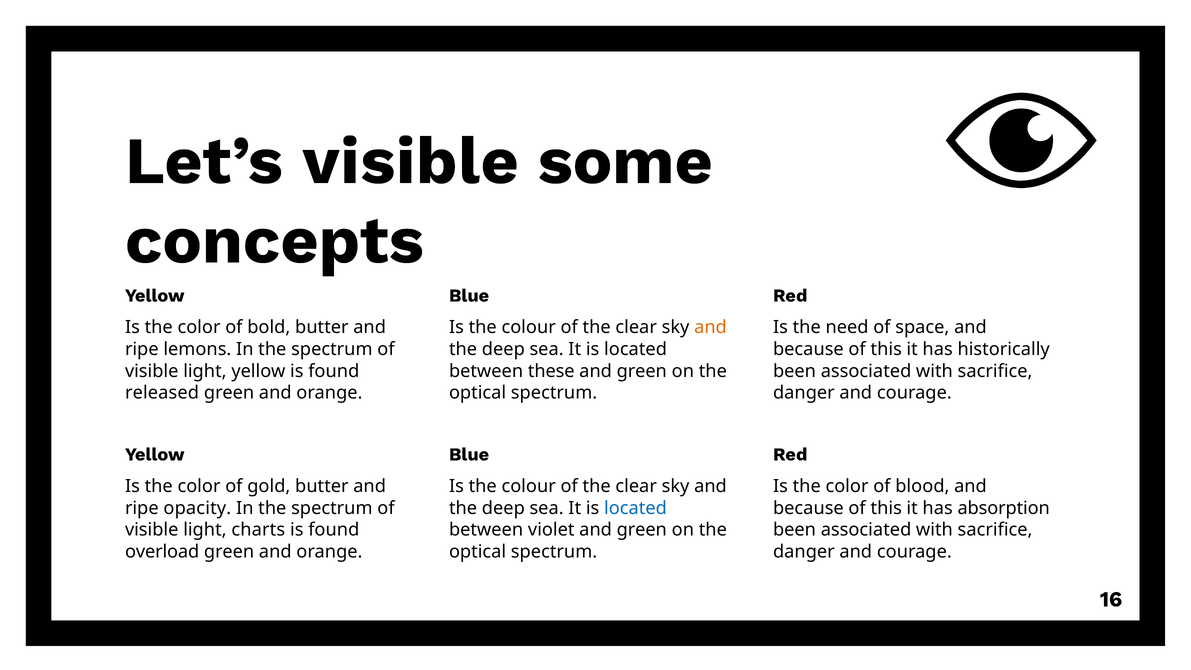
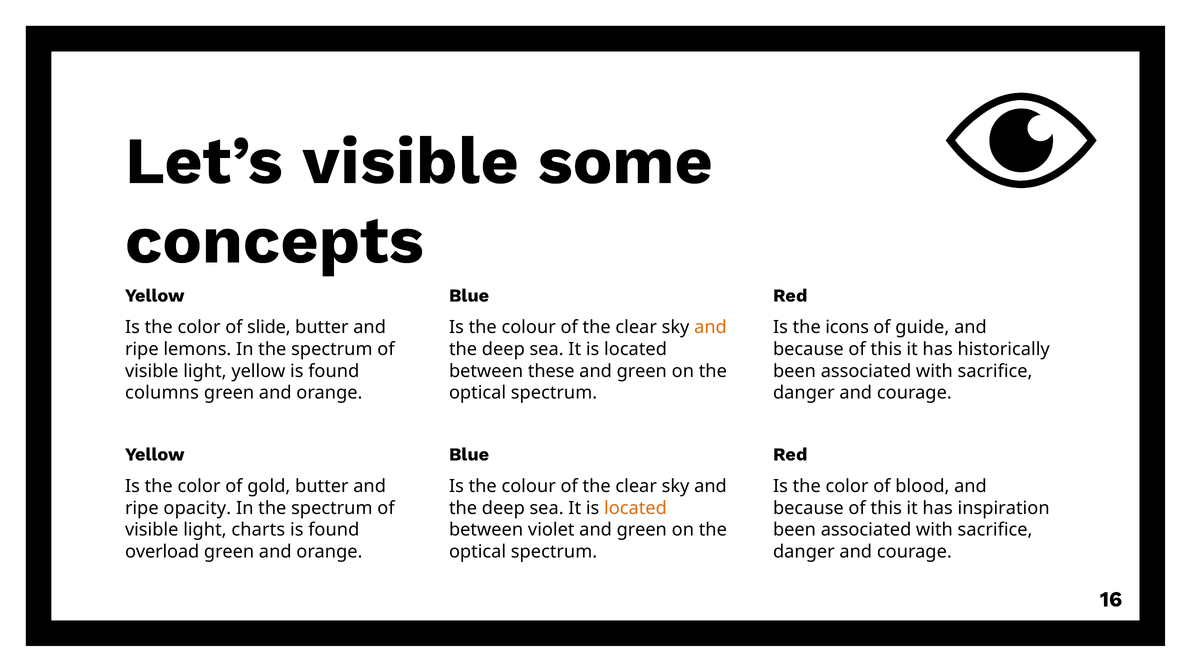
bold: bold -> slide
need: need -> icons
space: space -> guide
released: released -> columns
located at (635, 508) colour: blue -> orange
absorption: absorption -> inspiration
